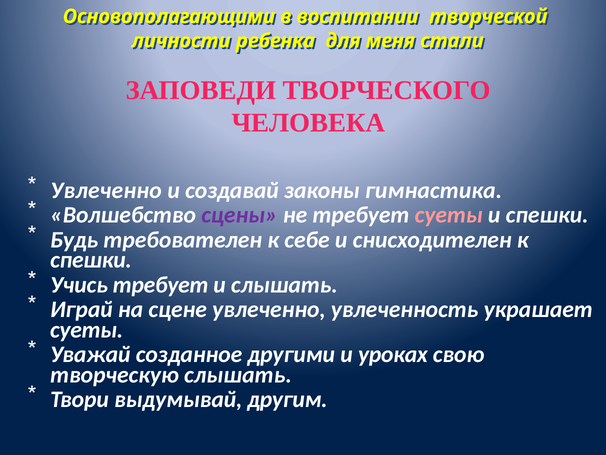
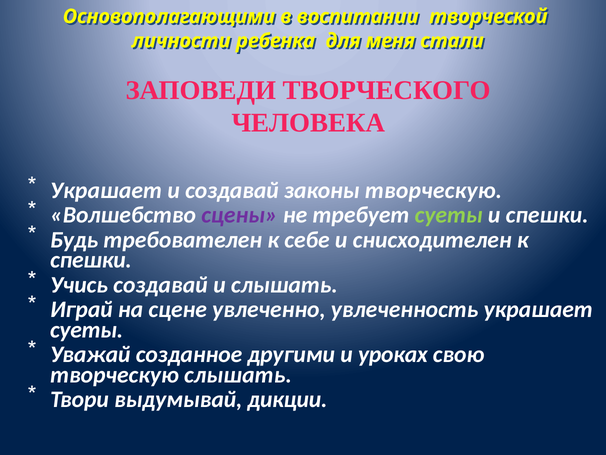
Увлеченно at (106, 190): Увлеченно -> Украшает
законы гимнастика: гимнастика -> творческую
суеты at (449, 215) colour: pink -> light green
Учись требует: требует -> создавай
другим: другим -> дикции
